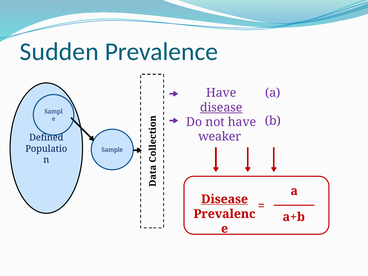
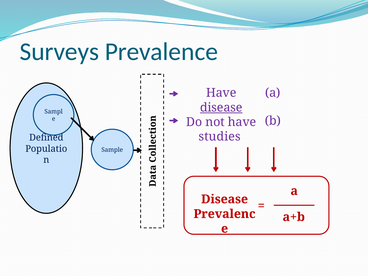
Sudden: Sudden -> Surveys
weaker: weaker -> studies
Disease at (225, 199) underline: present -> none
